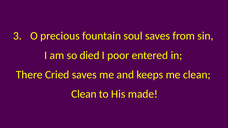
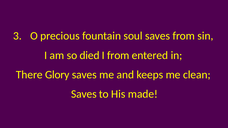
I poor: poor -> from
Cried: Cried -> Glory
Clean at (84, 94): Clean -> Saves
